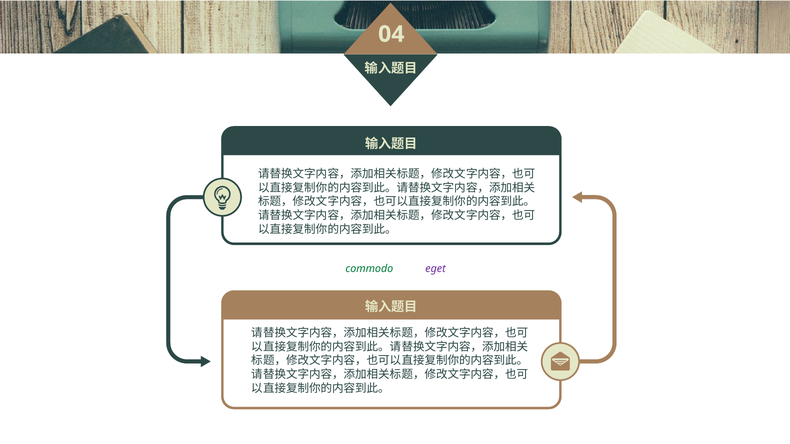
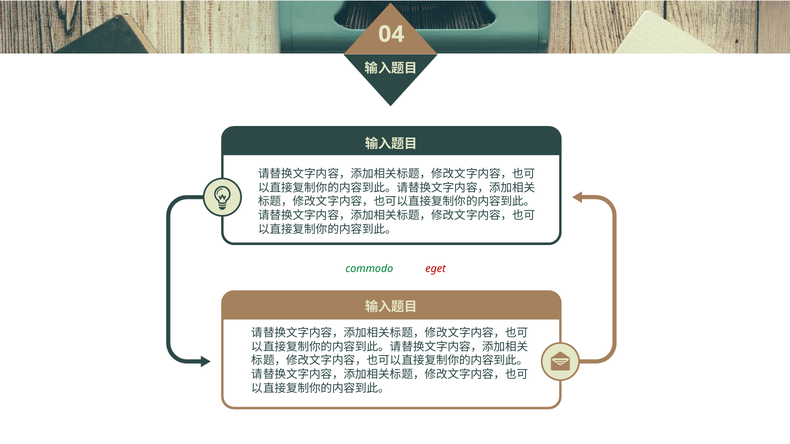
eget colour: purple -> red
